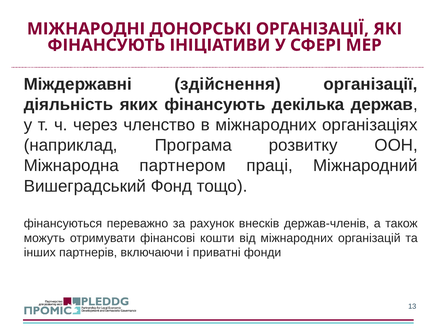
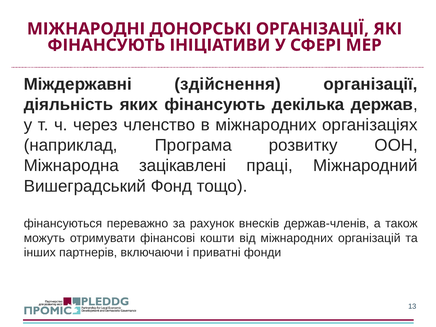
партнером: партнером -> зацікавлені
